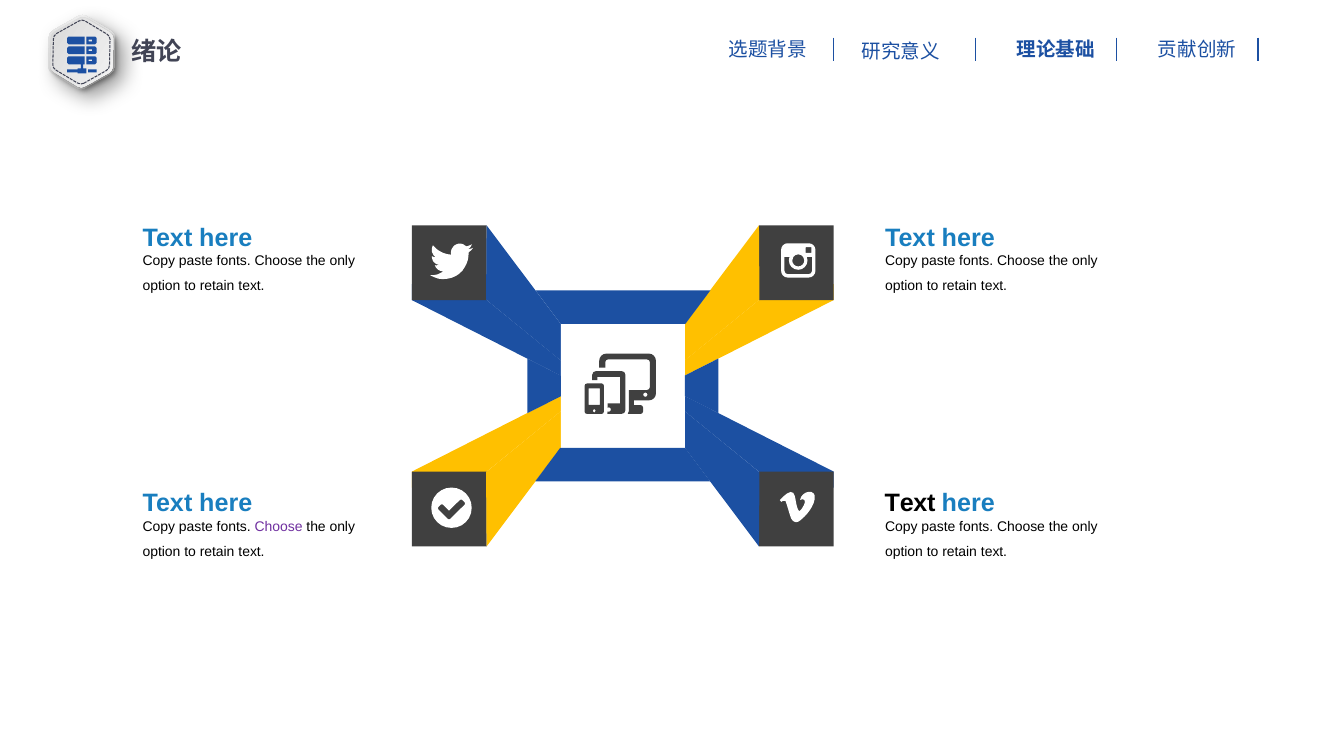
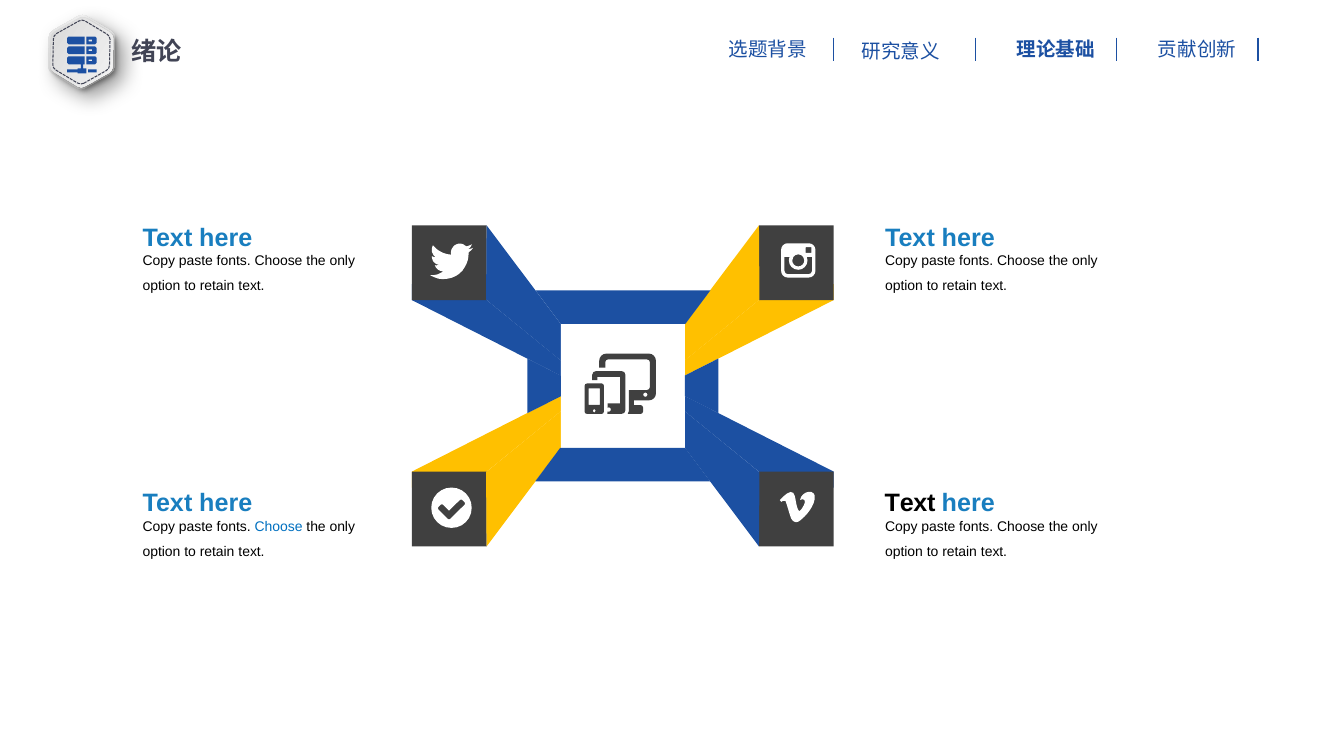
Choose at (279, 526) colour: purple -> blue
